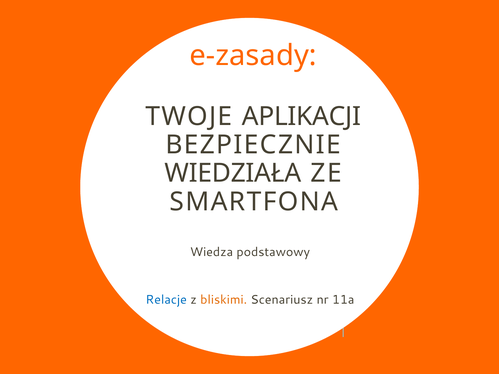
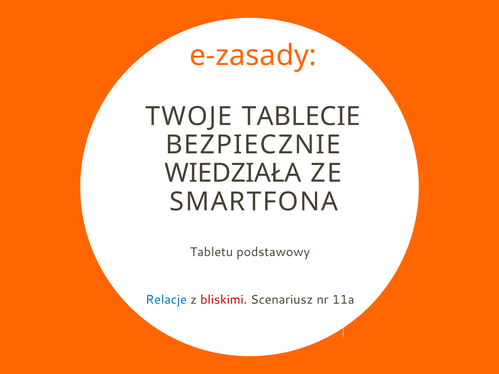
APLIKACJI: APLIKACJI -> TABLECIE
Wiedza: Wiedza -> Tabletu
bliskimi colour: orange -> red
